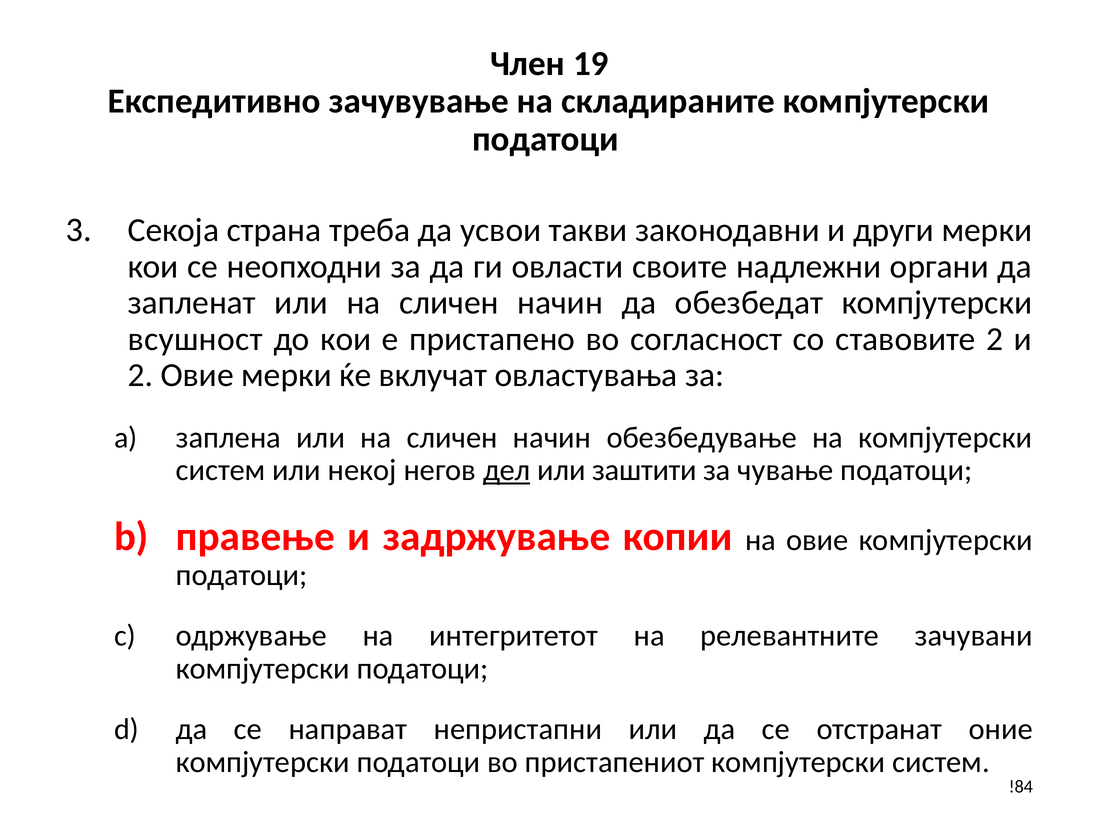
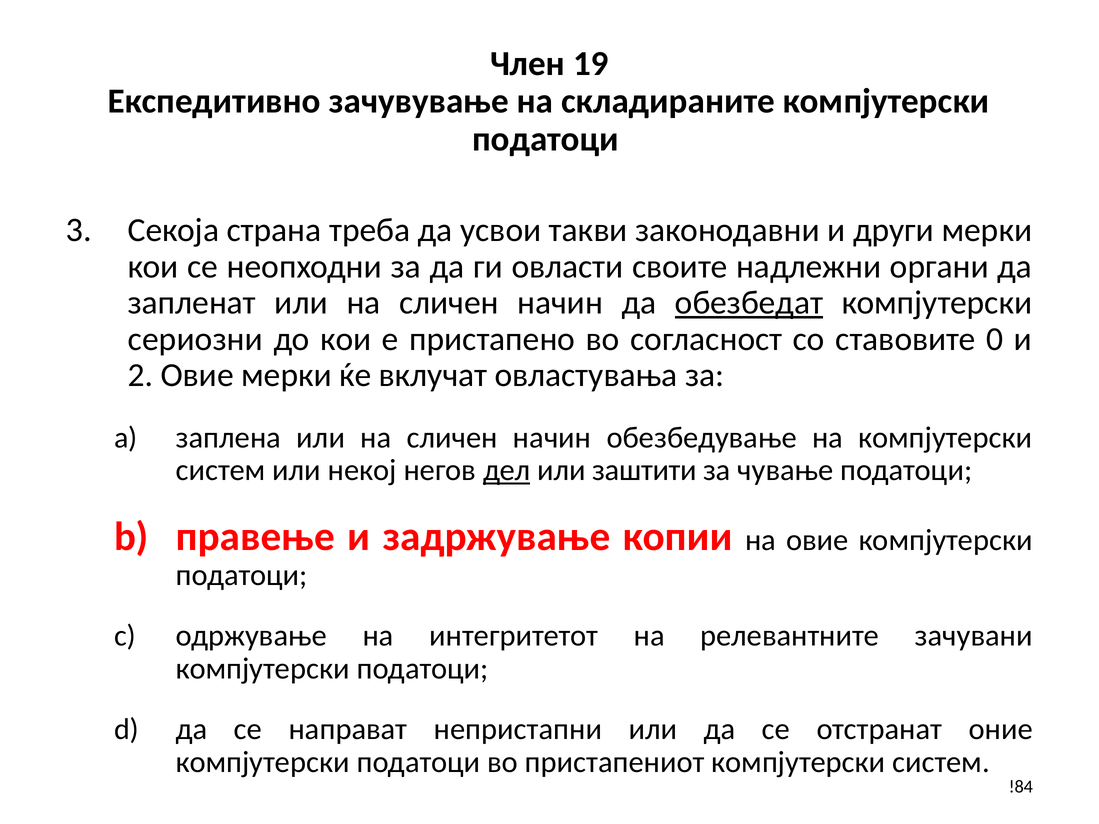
обезбедат underline: none -> present
всушност: всушност -> сериозни
ставовите 2: 2 -> 0
